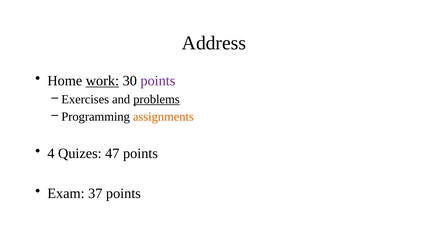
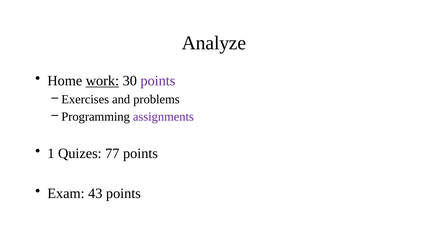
Address: Address -> Analyze
problems underline: present -> none
assignments colour: orange -> purple
4: 4 -> 1
47: 47 -> 77
37: 37 -> 43
